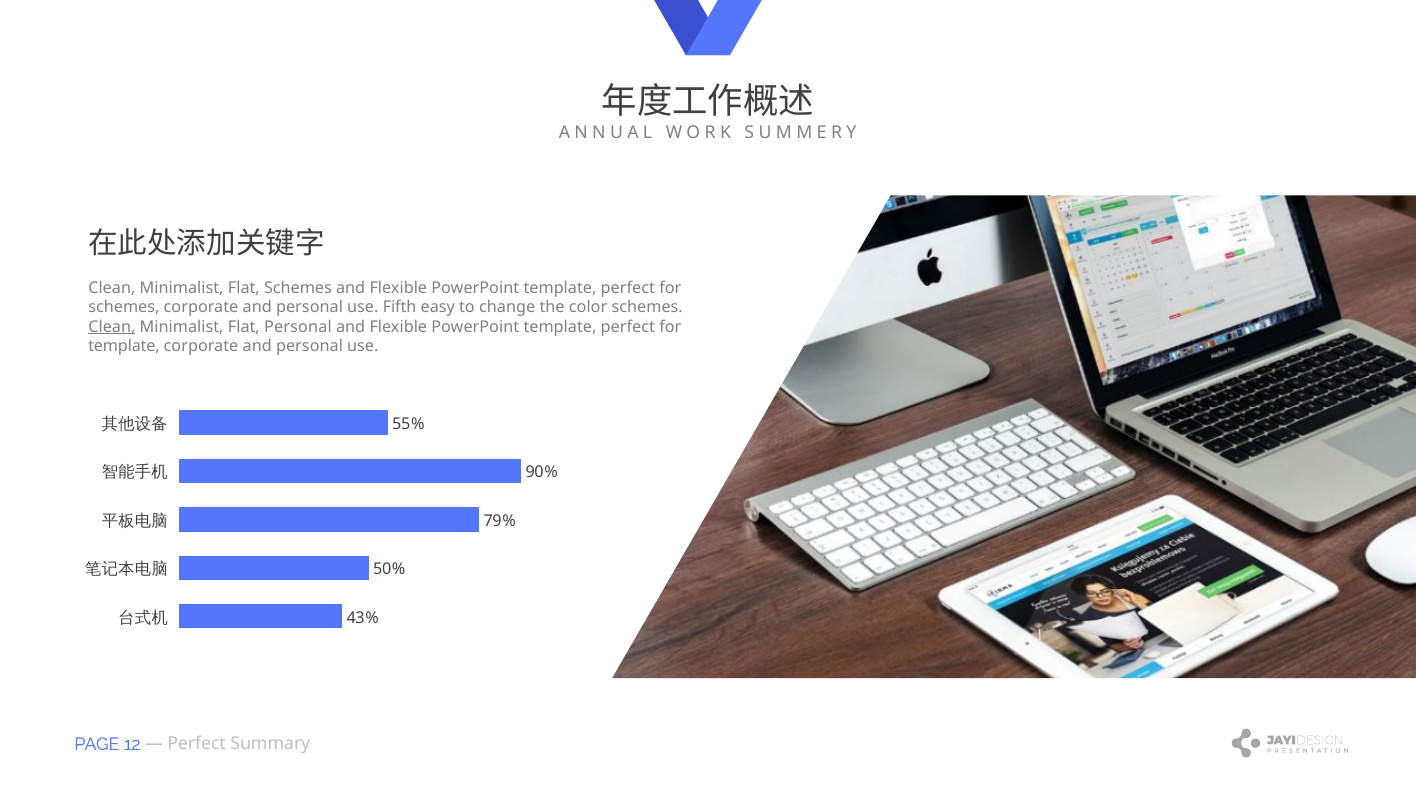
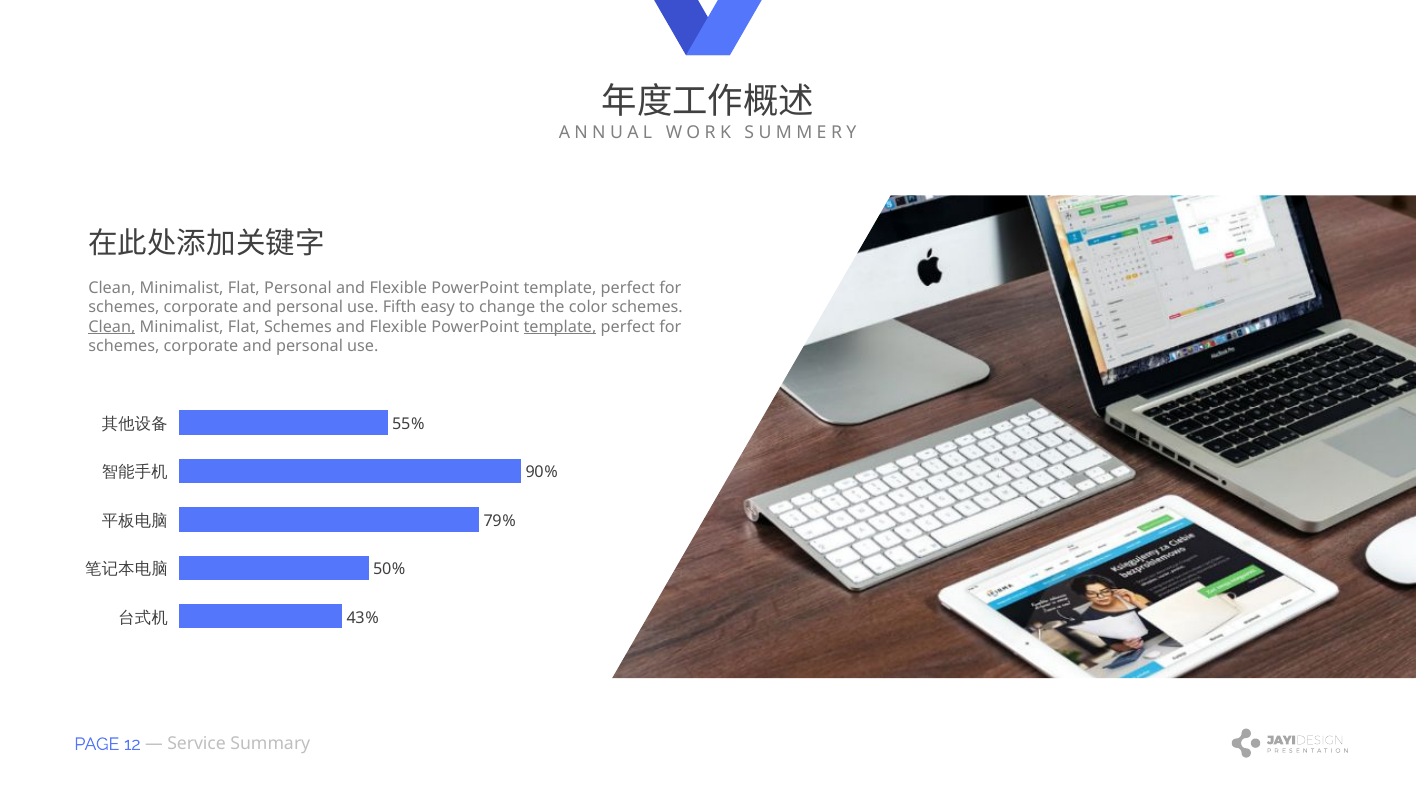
Flat Schemes: Schemes -> Personal
Flat Personal: Personal -> Schemes
template at (560, 326) underline: none -> present
template at (124, 346): template -> schemes
Perfect at (197, 744): Perfect -> Service
